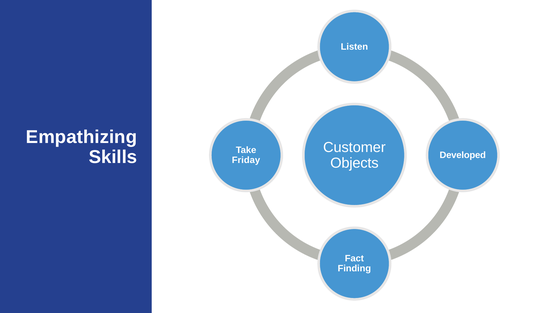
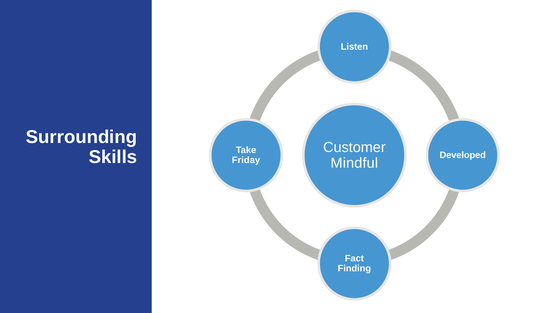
Empathizing: Empathizing -> Surrounding
Objects: Objects -> Mindful
